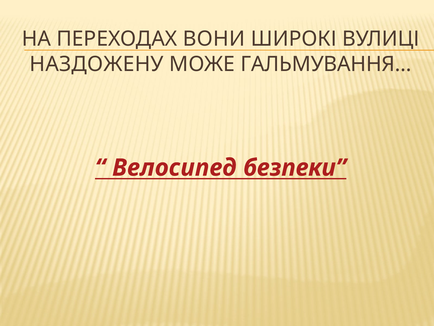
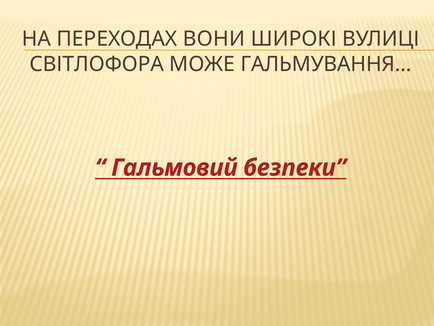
НАЗДОЖЕНУ: НАЗДОЖЕНУ -> СВІТЛОФОРА
Велосипед: Велосипед -> Гальмовий
